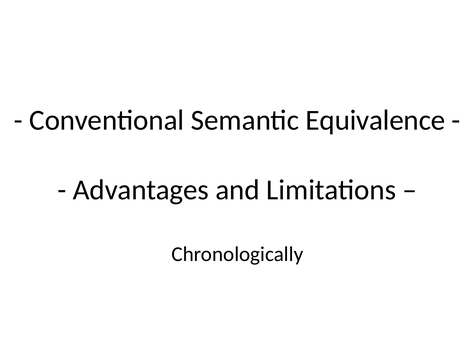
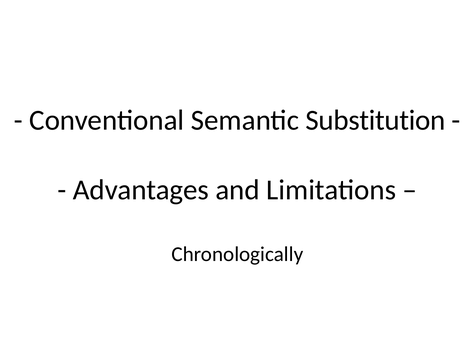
Equivalence: Equivalence -> Substitution
